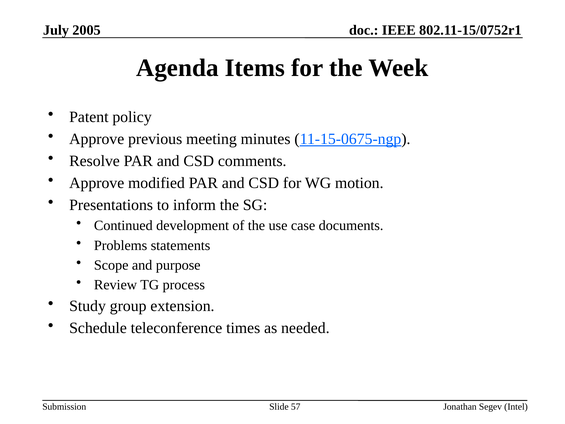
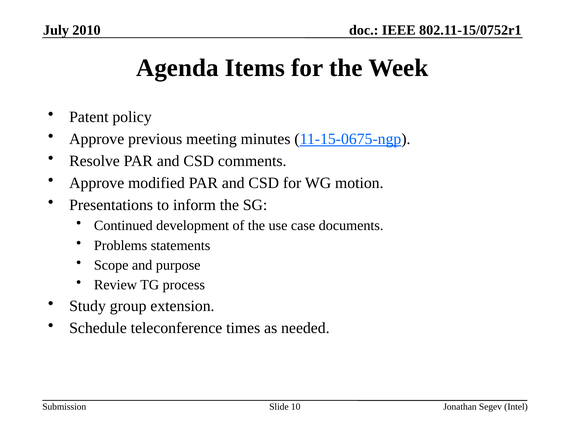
2005: 2005 -> 2010
57: 57 -> 10
